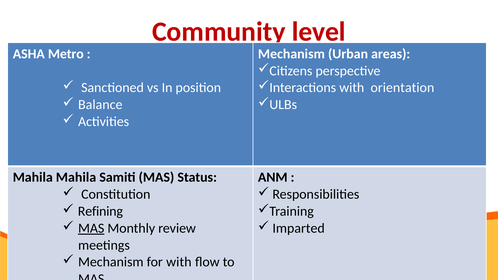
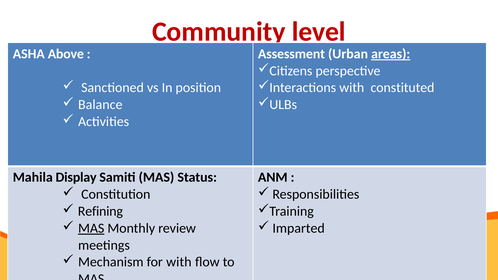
Metro: Metro -> Above
Mechanism at (291, 54): Mechanism -> Assessment
areas underline: none -> present
orientation: orientation -> constituted
Mahila Mahila: Mahila -> Display
